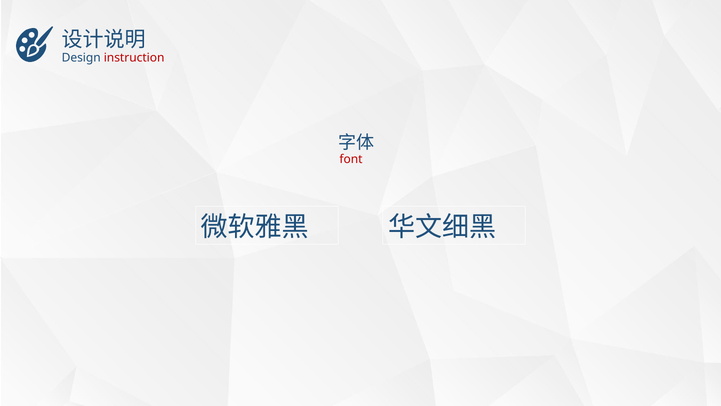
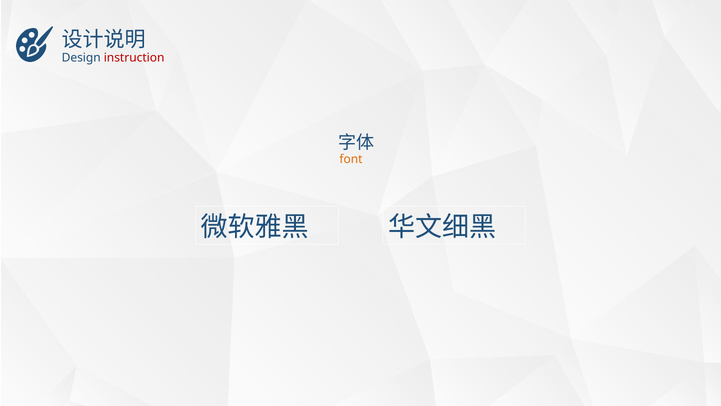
font colour: red -> orange
